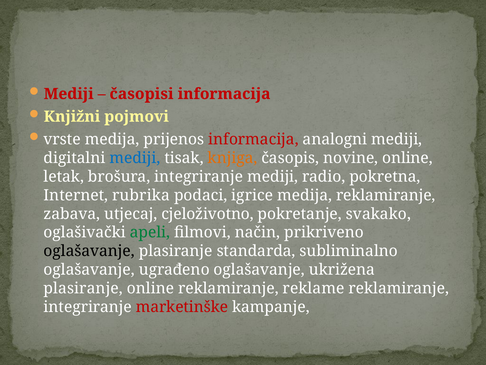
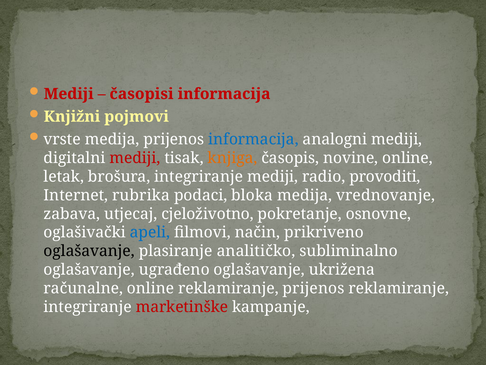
informacija at (253, 139) colour: red -> blue
mediji at (135, 158) colour: blue -> red
pokretna: pokretna -> provoditi
igrice: igrice -> bloka
medija reklamiranje: reklamiranje -> vrednovanje
svakako: svakako -> osnovne
apeli colour: green -> blue
standarda: standarda -> analitičko
plasiranje at (83, 288): plasiranje -> računalne
reklamiranje reklame: reklame -> prijenos
